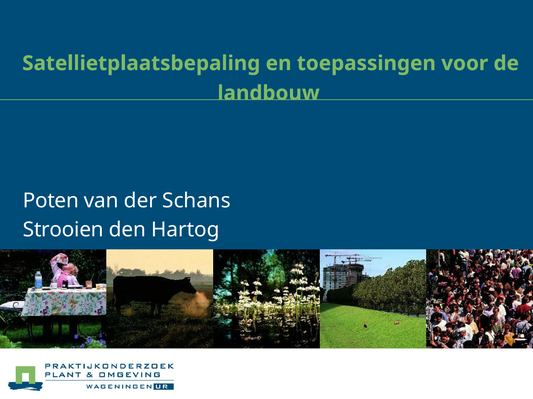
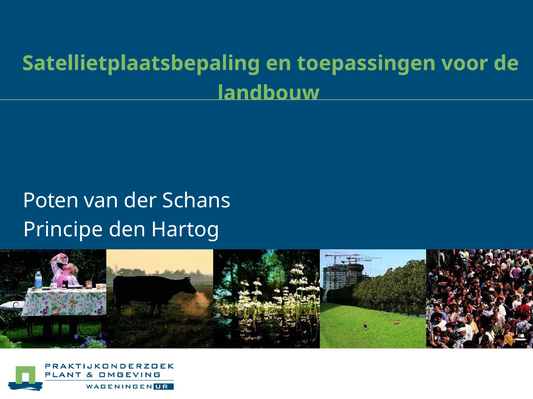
Strooien: Strooien -> Principe
